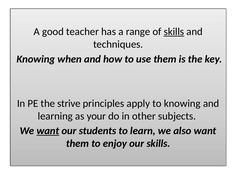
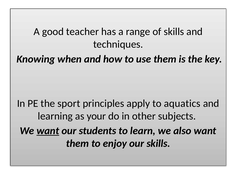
skills at (174, 32) underline: present -> none
strive: strive -> sport
to knowing: knowing -> aquatics
